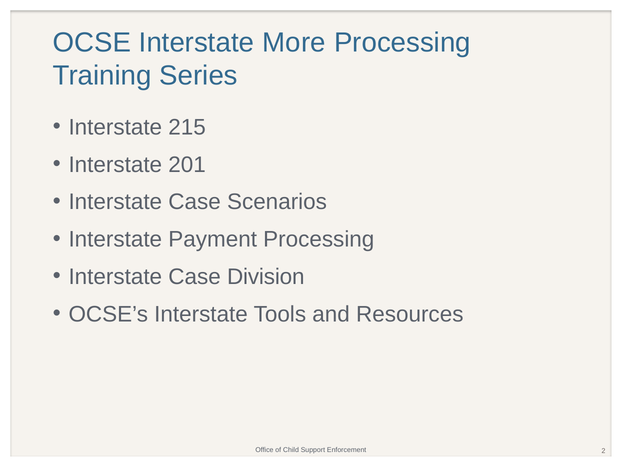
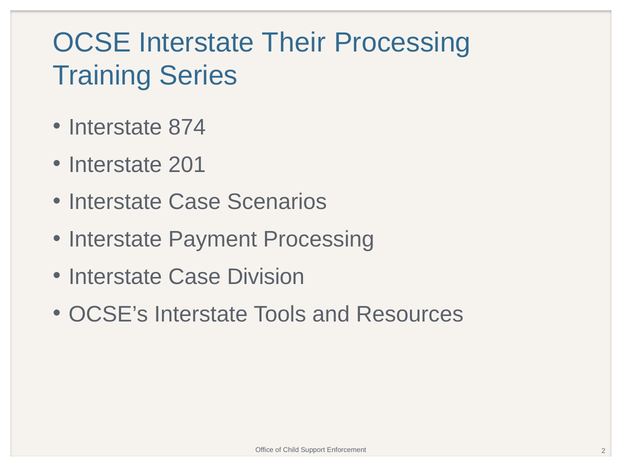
More: More -> Their
215: 215 -> 874
